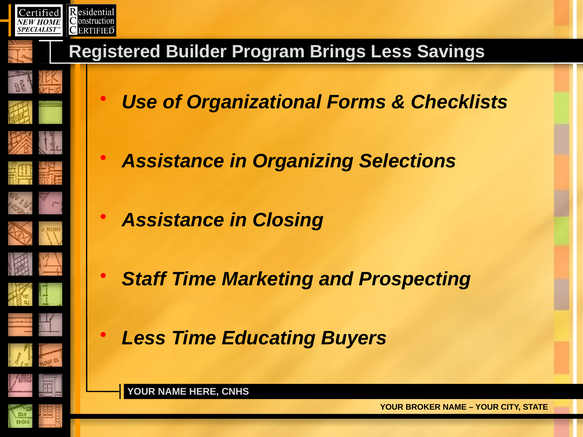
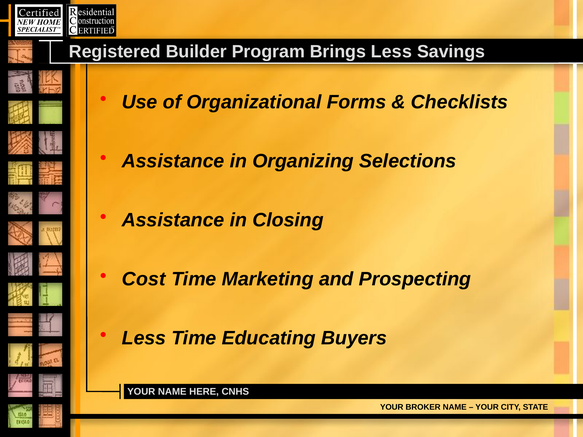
Staff: Staff -> Cost
